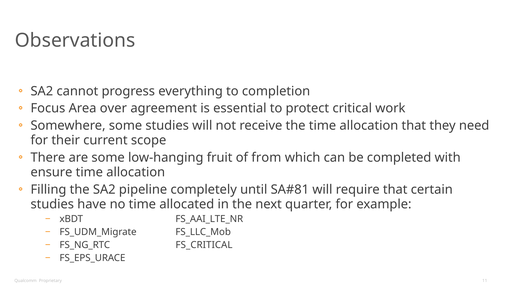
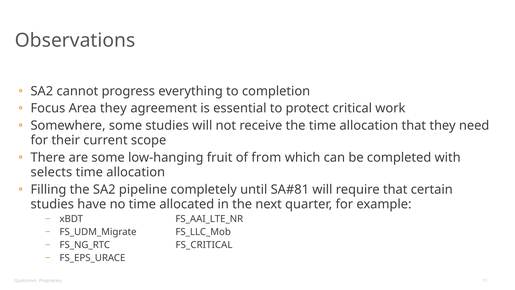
Area over: over -> they
ensure: ensure -> selects
